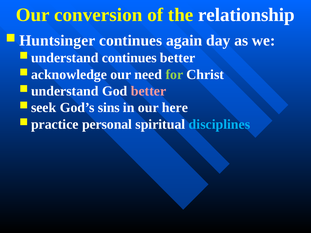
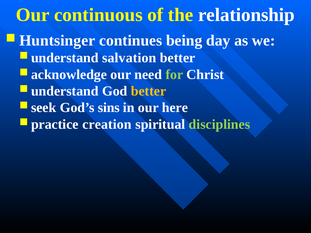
conversion: conversion -> continuous
again: again -> being
continues at (129, 58): continues -> salvation
better at (148, 91) colour: pink -> yellow
personal: personal -> creation
disciplines colour: light blue -> light green
